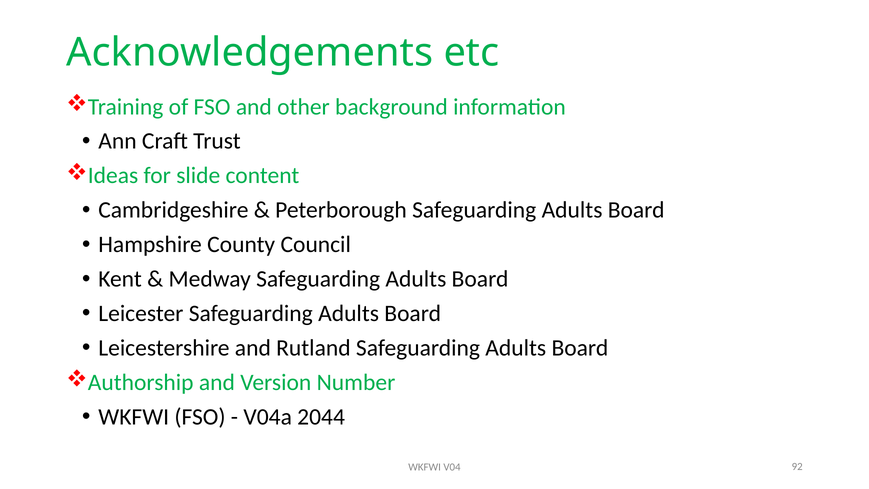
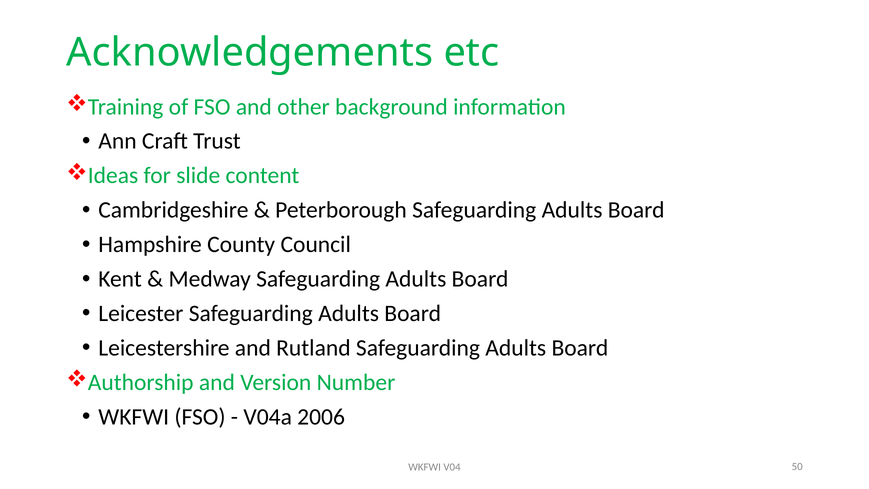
2044: 2044 -> 2006
92: 92 -> 50
